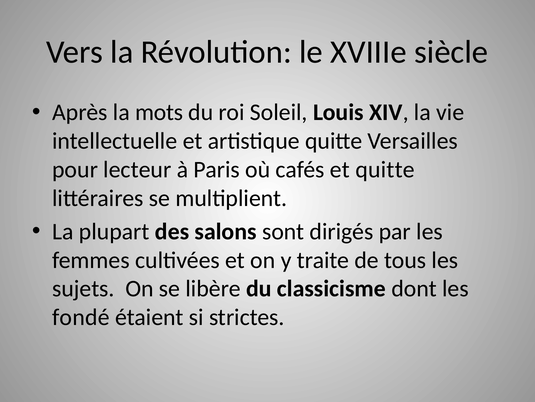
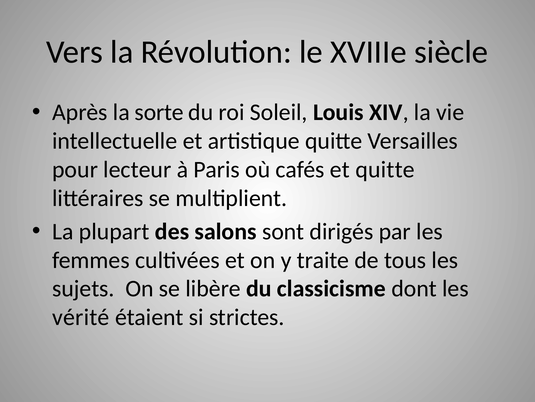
mots: mots -> sorte
fondé: fondé -> vérité
